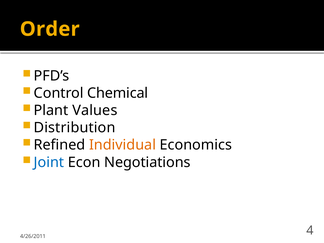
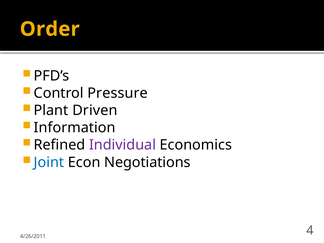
Chemical: Chemical -> Pressure
Values: Values -> Driven
Distribution: Distribution -> Information
Individual colour: orange -> purple
